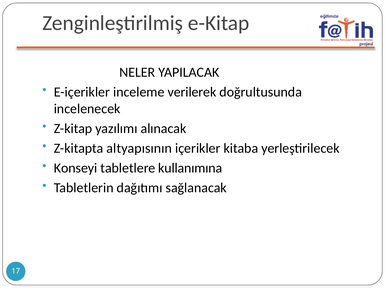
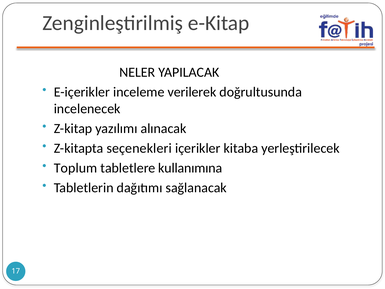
altyapısının: altyapısının -> seçenekleri
Konseyi: Konseyi -> Toplum
